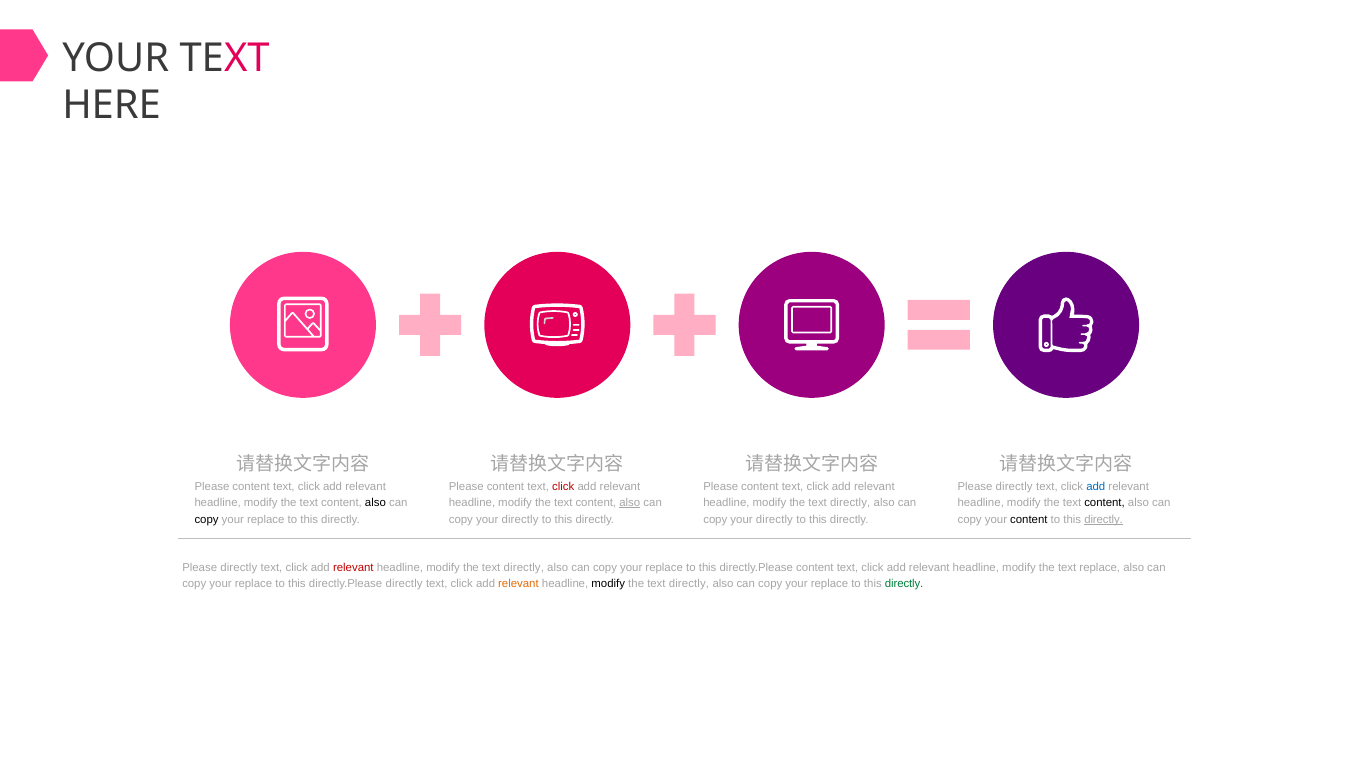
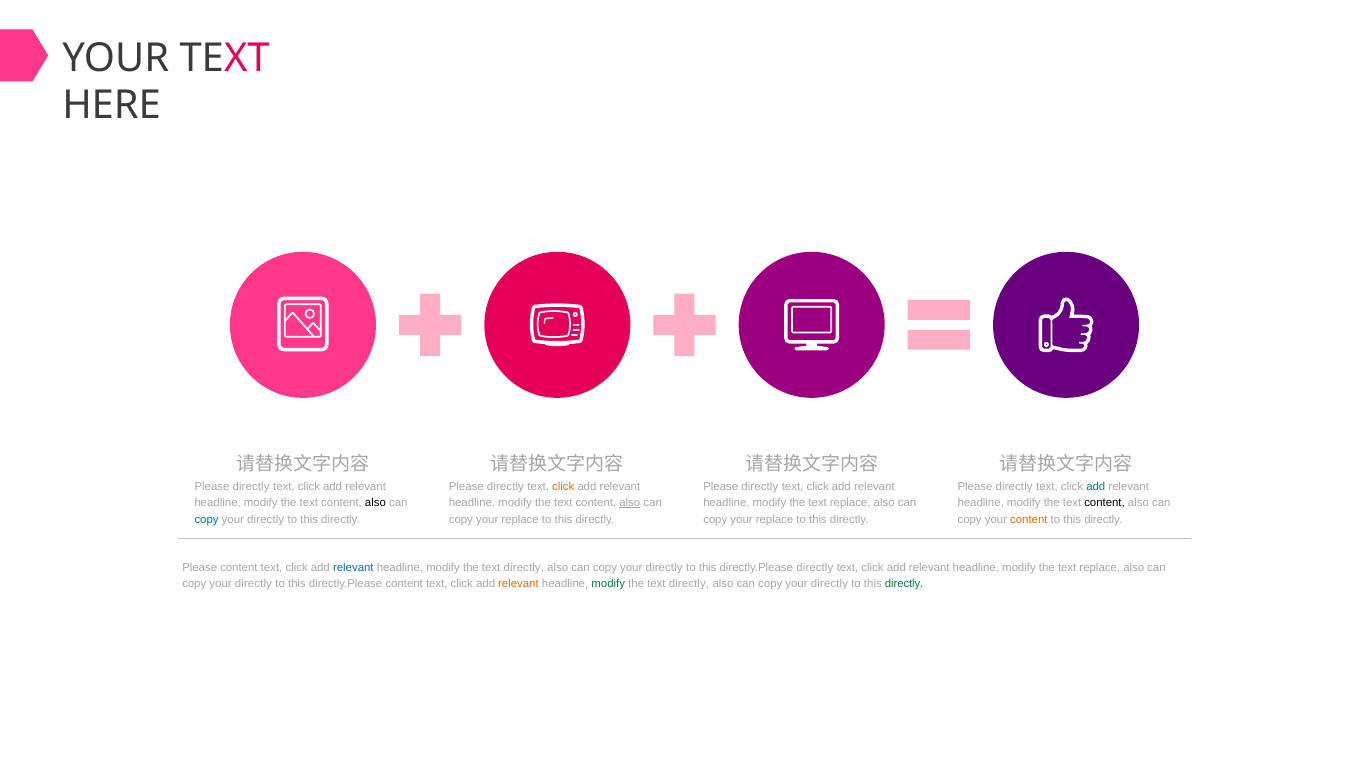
content at (251, 487): content -> directly
content at (505, 487): content -> directly
click at (563, 487) colour: red -> orange
content at (760, 487): content -> directly
directly at (850, 503): directly -> replace
copy at (207, 519) colour: black -> blue
replace at (266, 519): replace -> directly
directly at (520, 519): directly -> replace
directly at (774, 519): directly -> replace
content at (1029, 519) colour: black -> orange
directly at (1104, 519) underline: present -> none
directly at (239, 567): directly -> content
relevant at (353, 567) colour: red -> blue
replace at (664, 567): replace -> directly
directly.Please content: content -> directly
replace at (253, 584): replace -> directly
directly.Please directly: directly -> content
modify at (608, 584) colour: black -> green
replace at (830, 584): replace -> directly
